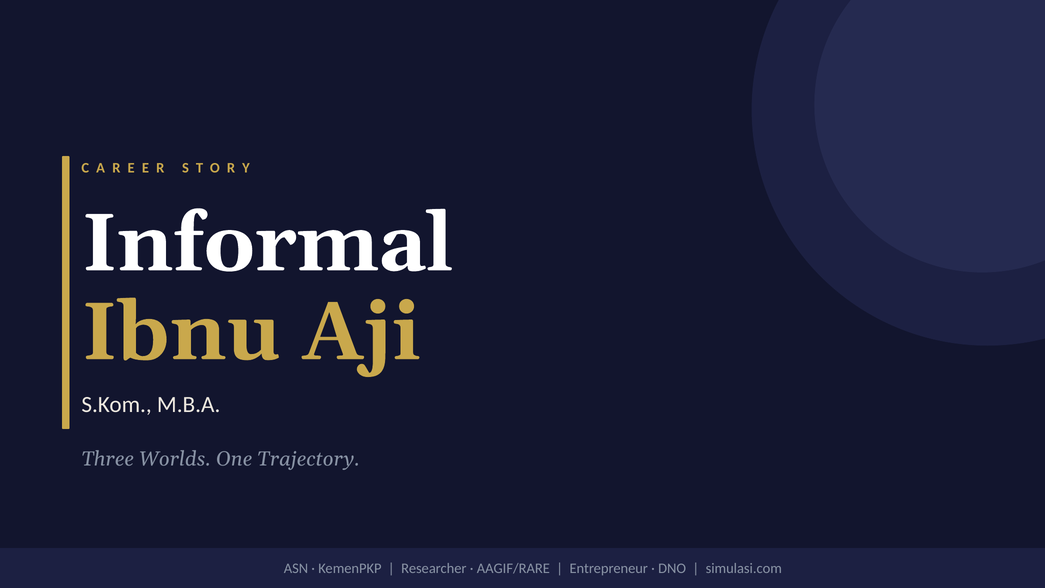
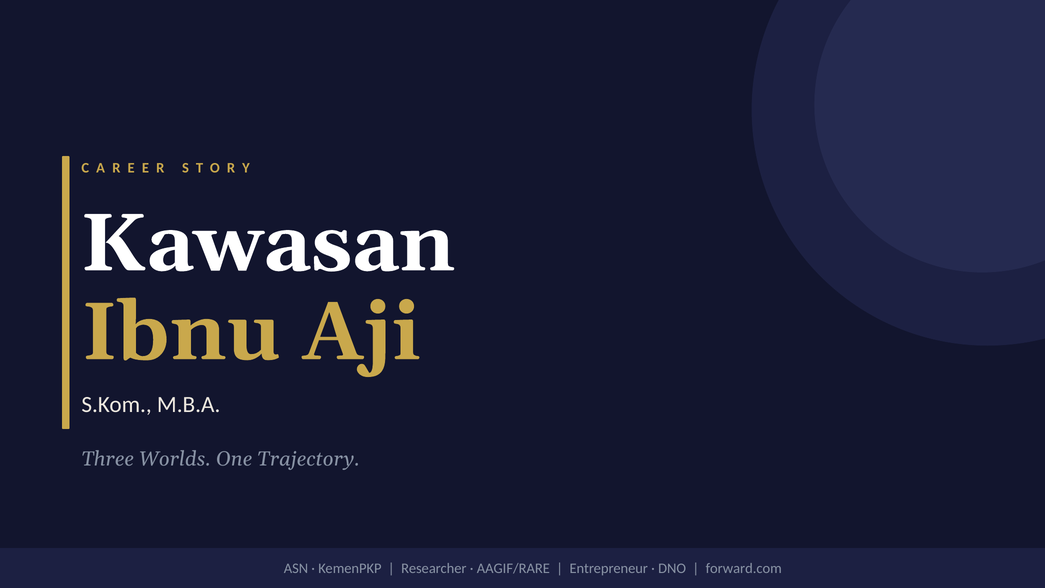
Informal: Informal -> Kawasan
simulasi.com: simulasi.com -> forward.com
